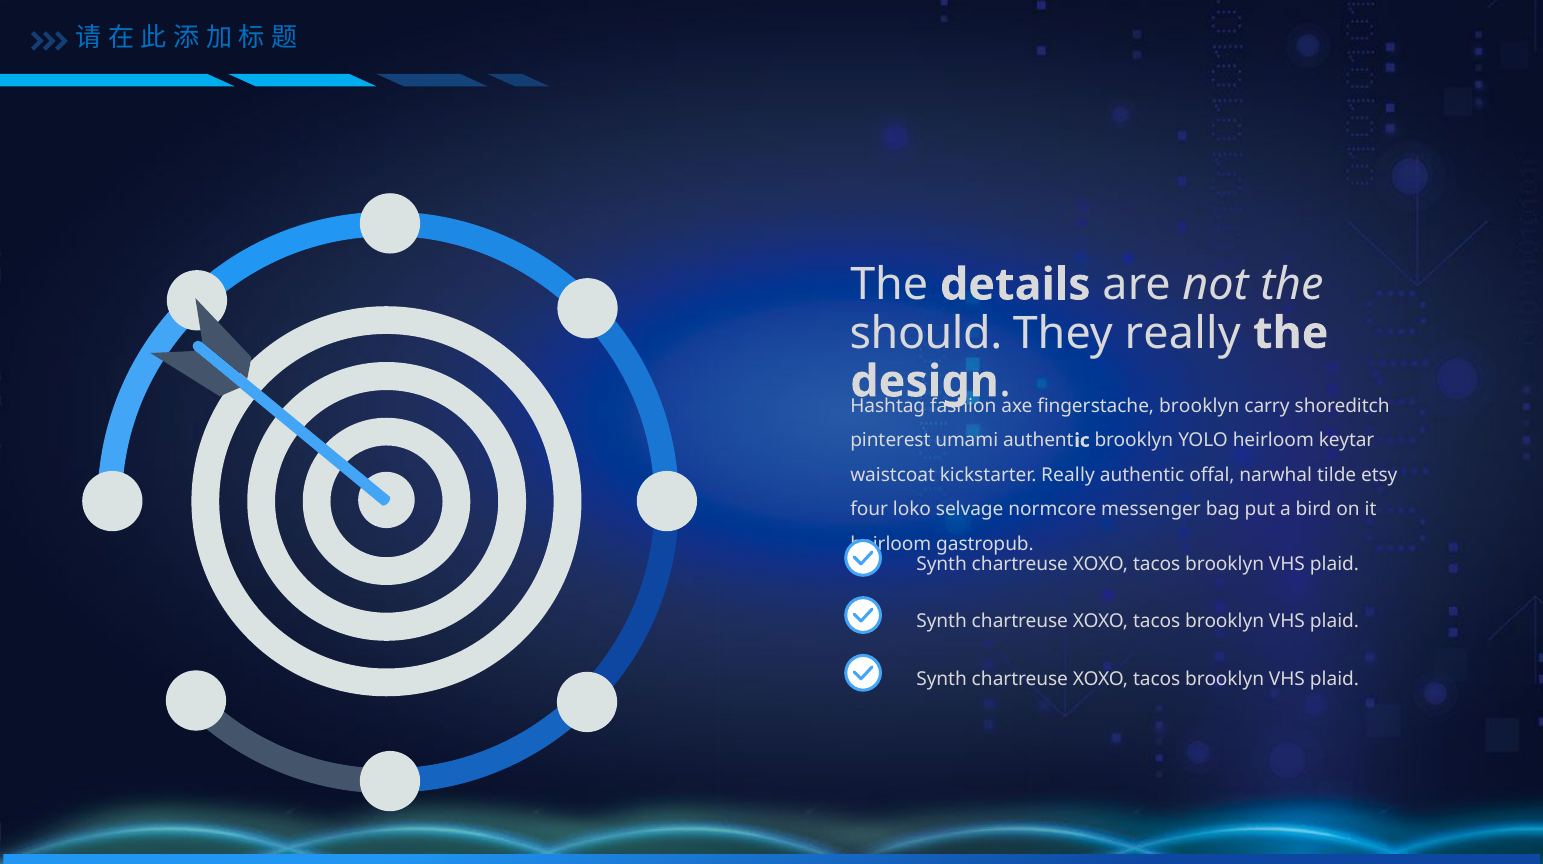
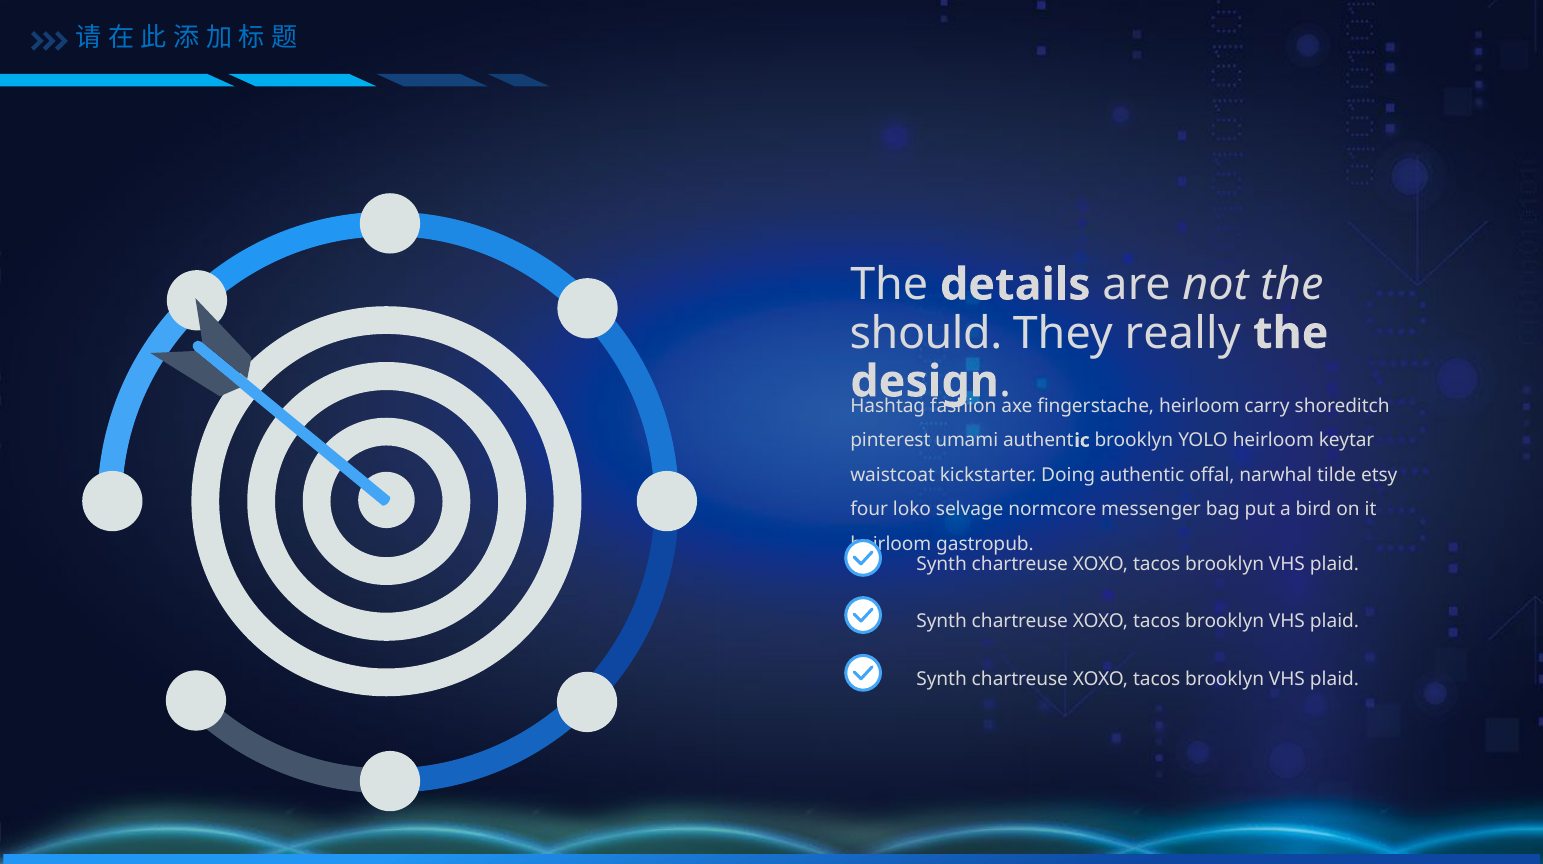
fingerstache brooklyn: brooklyn -> heirloom
kickstarter Really: Really -> Doing
